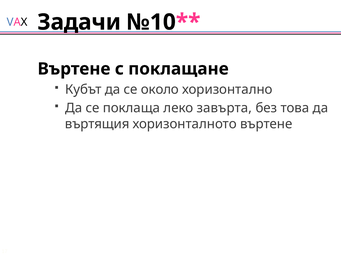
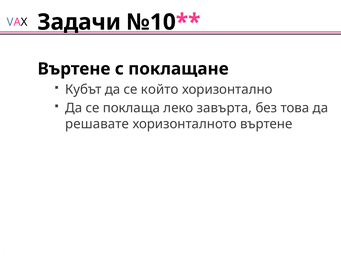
около: около -> който
въртящия: въртящия -> решавате
